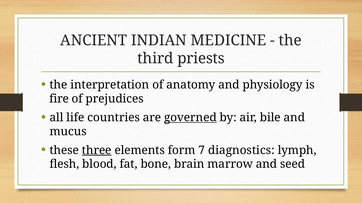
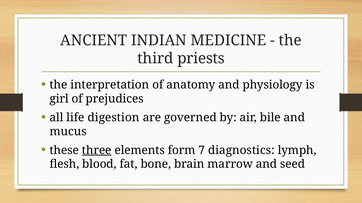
fire: fire -> girl
countries: countries -> digestion
governed underline: present -> none
